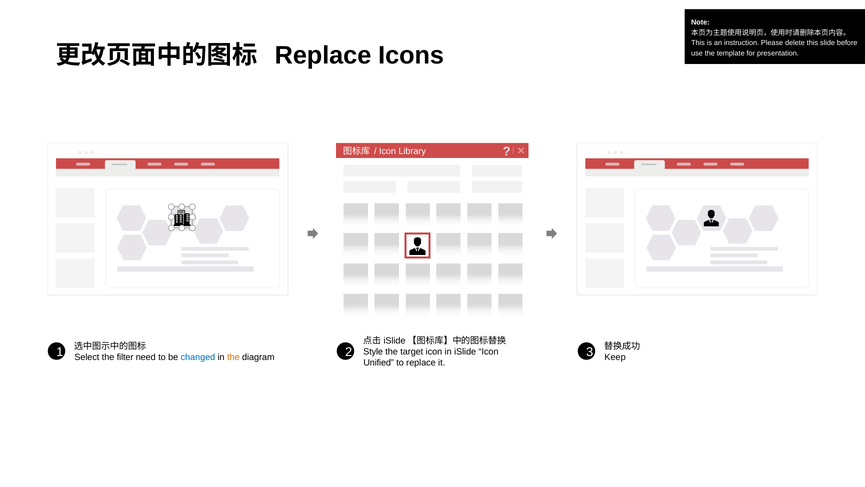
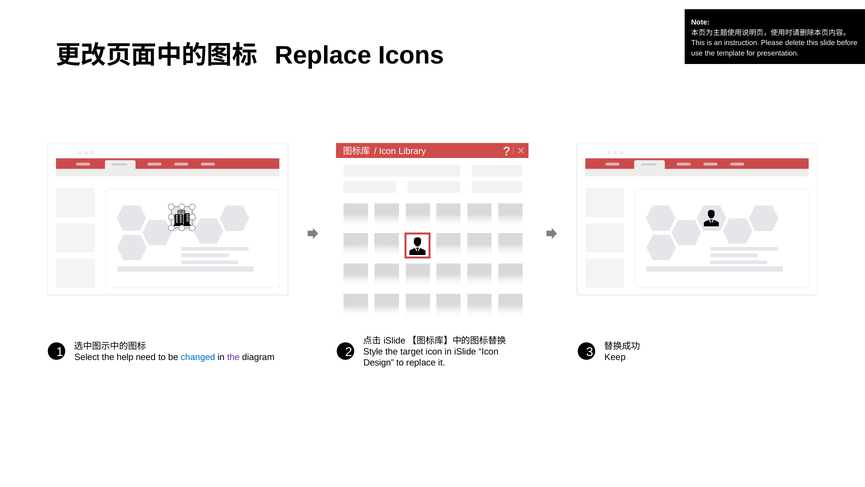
filter: filter -> help
the at (233, 357) colour: orange -> purple
Unified: Unified -> Design
